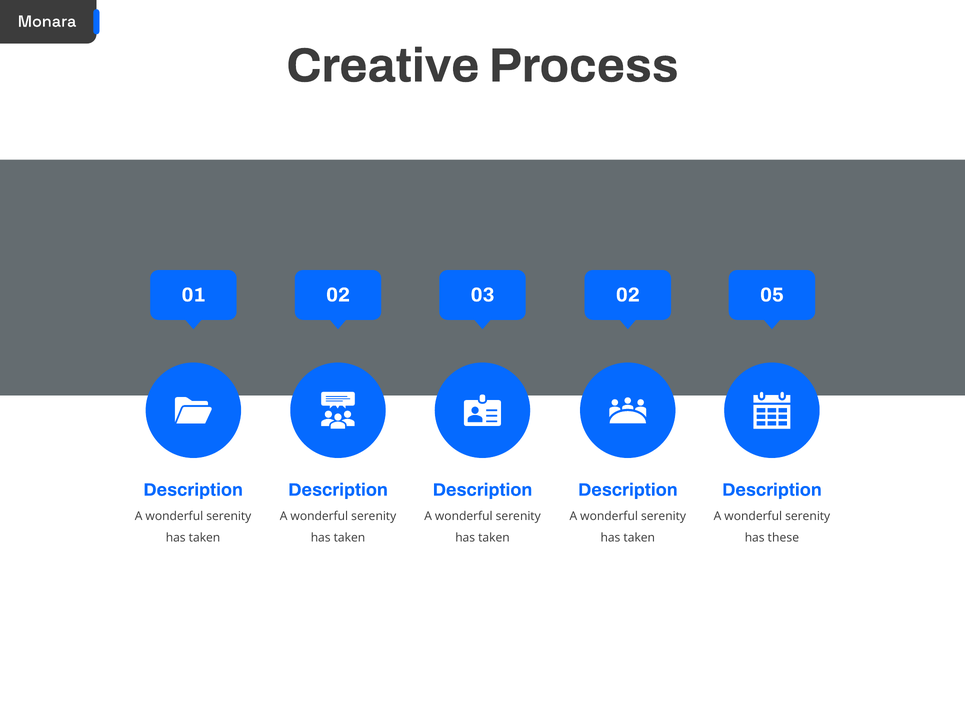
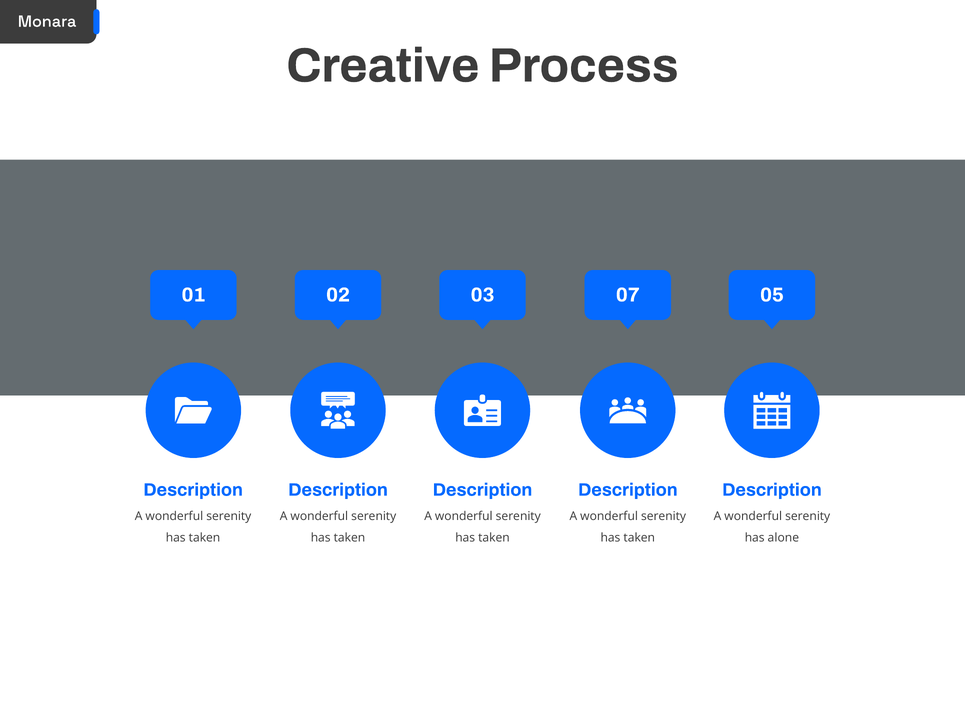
01 02: 02 -> 07
these: these -> alone
